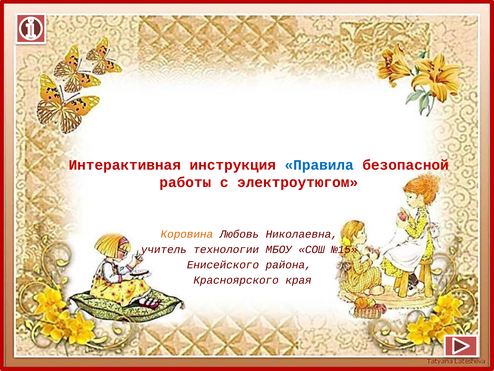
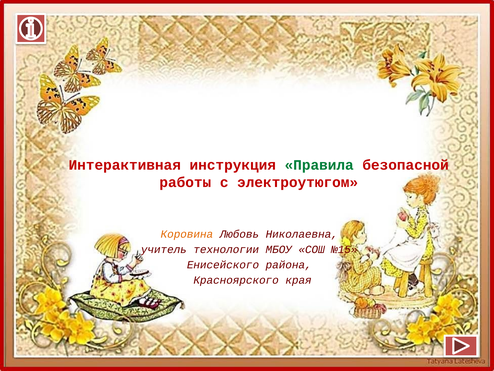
Правила colour: blue -> green
